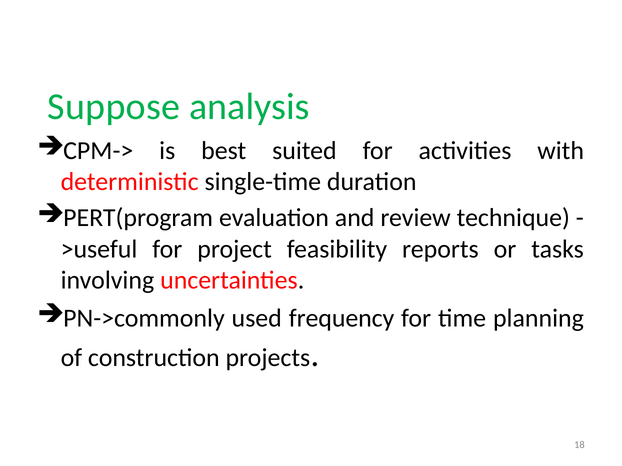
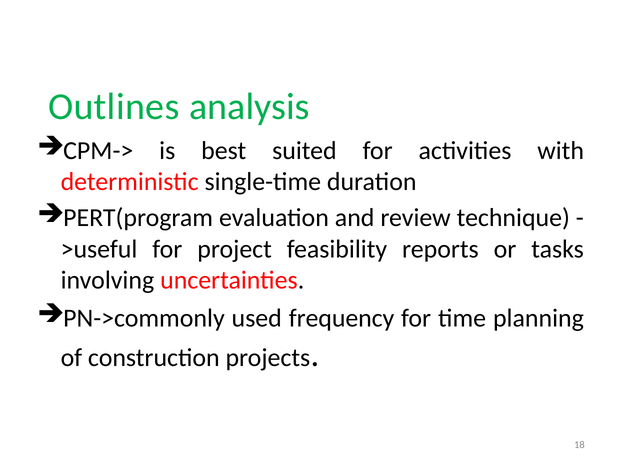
Suppose: Suppose -> Outlines
